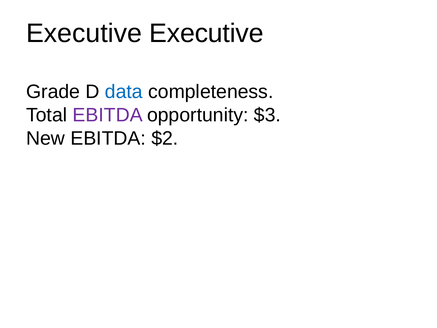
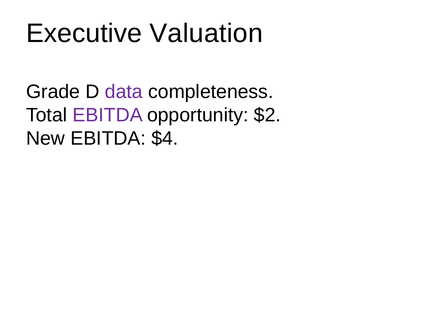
Executive Executive: Executive -> Valuation
data colour: blue -> purple
$3: $3 -> $2
$2: $2 -> $4
